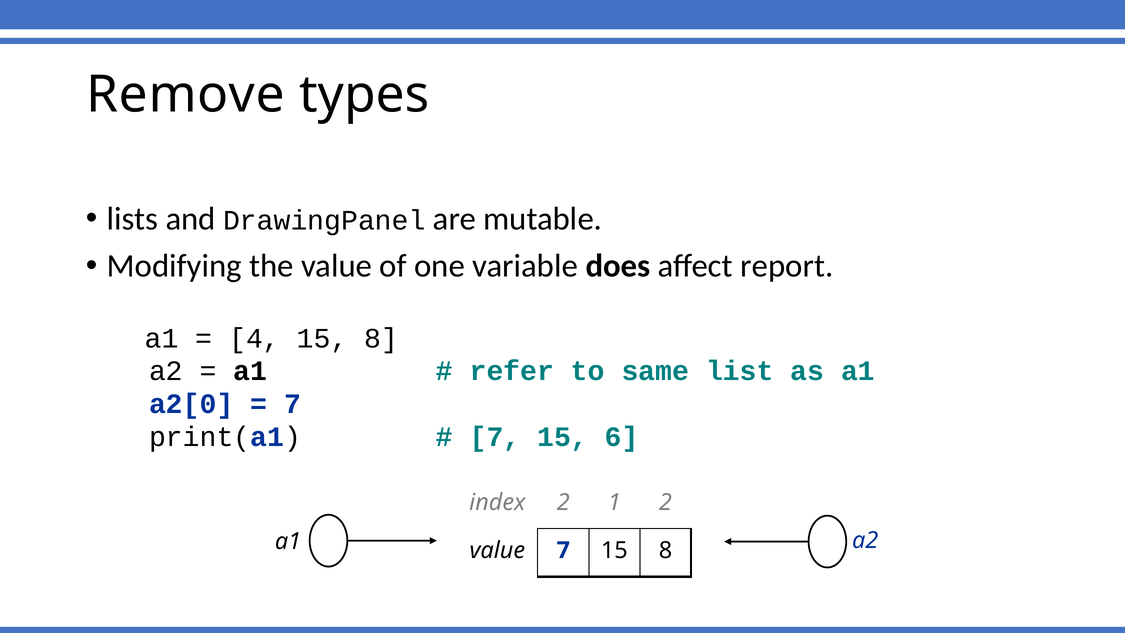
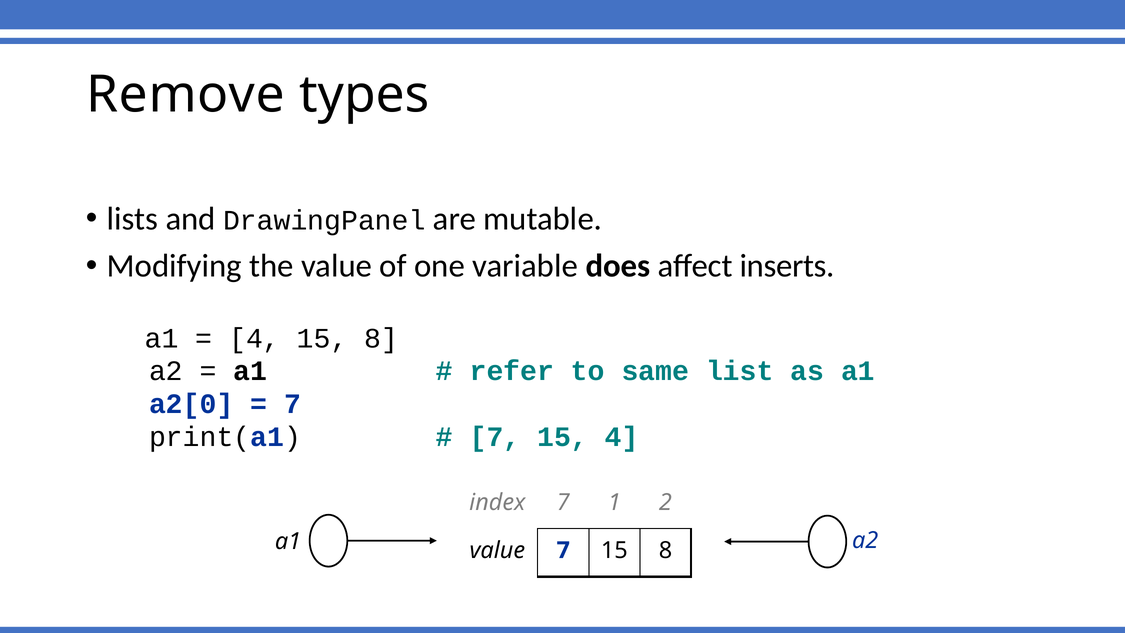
report: report -> inserts
15 6: 6 -> 4
index 2: 2 -> 7
